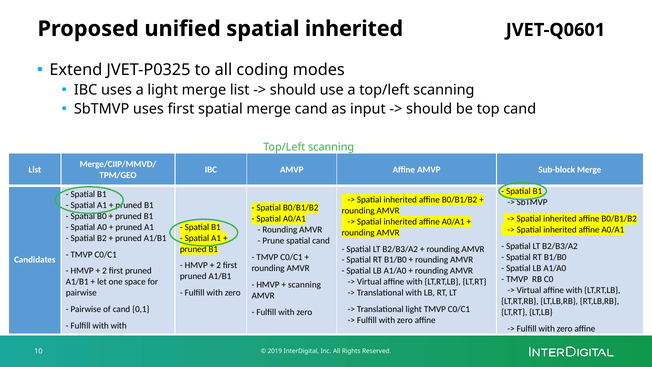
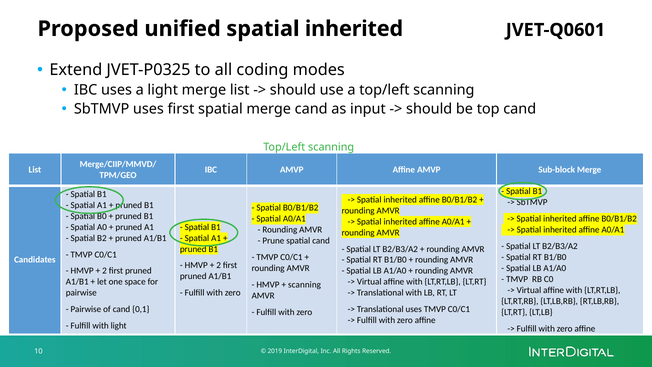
Translational light: light -> uses
with with: with -> light
